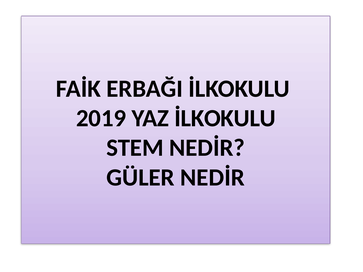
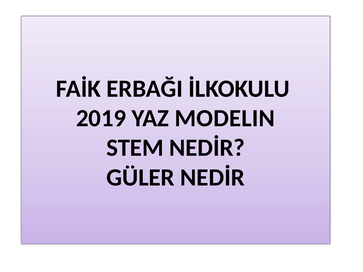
YAZ İLKOKULU: İLKOKULU -> MODELIN
